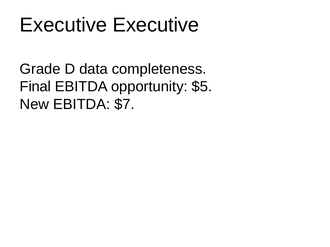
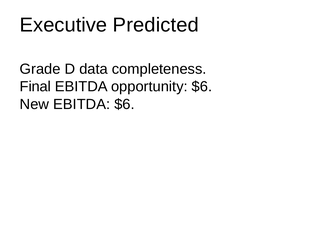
Executive Executive: Executive -> Predicted
opportunity $5: $5 -> $6
EBITDA $7: $7 -> $6
